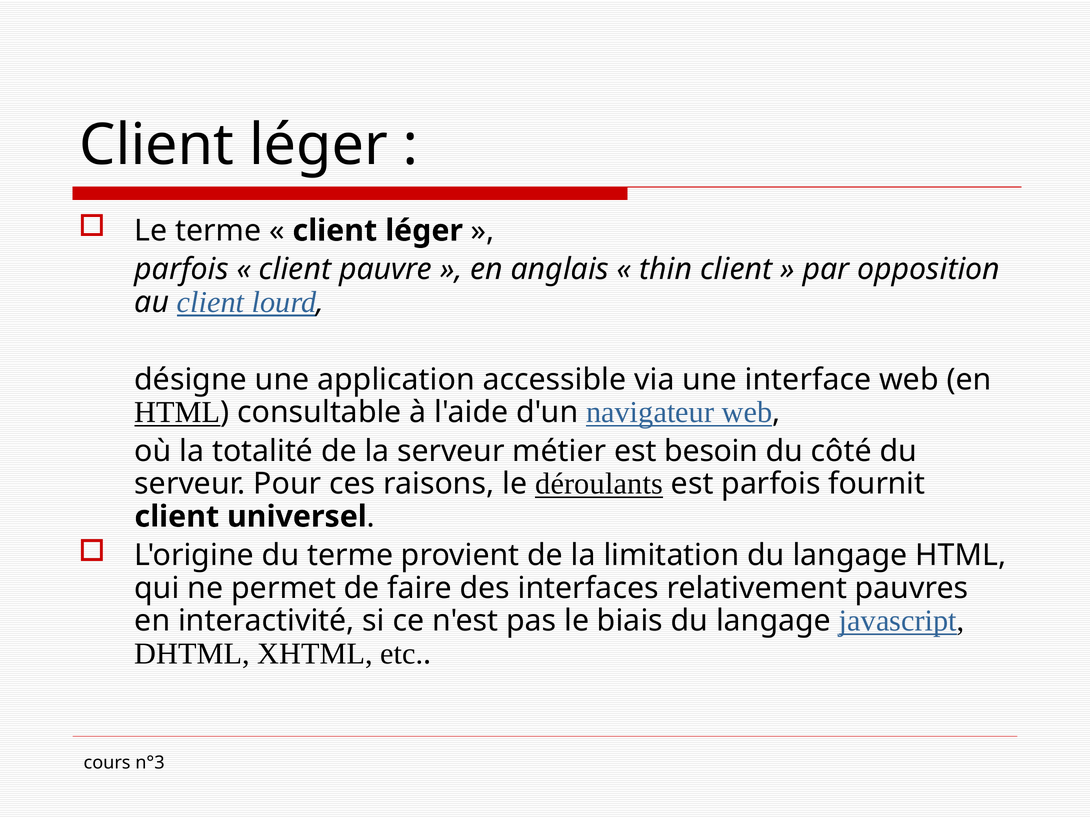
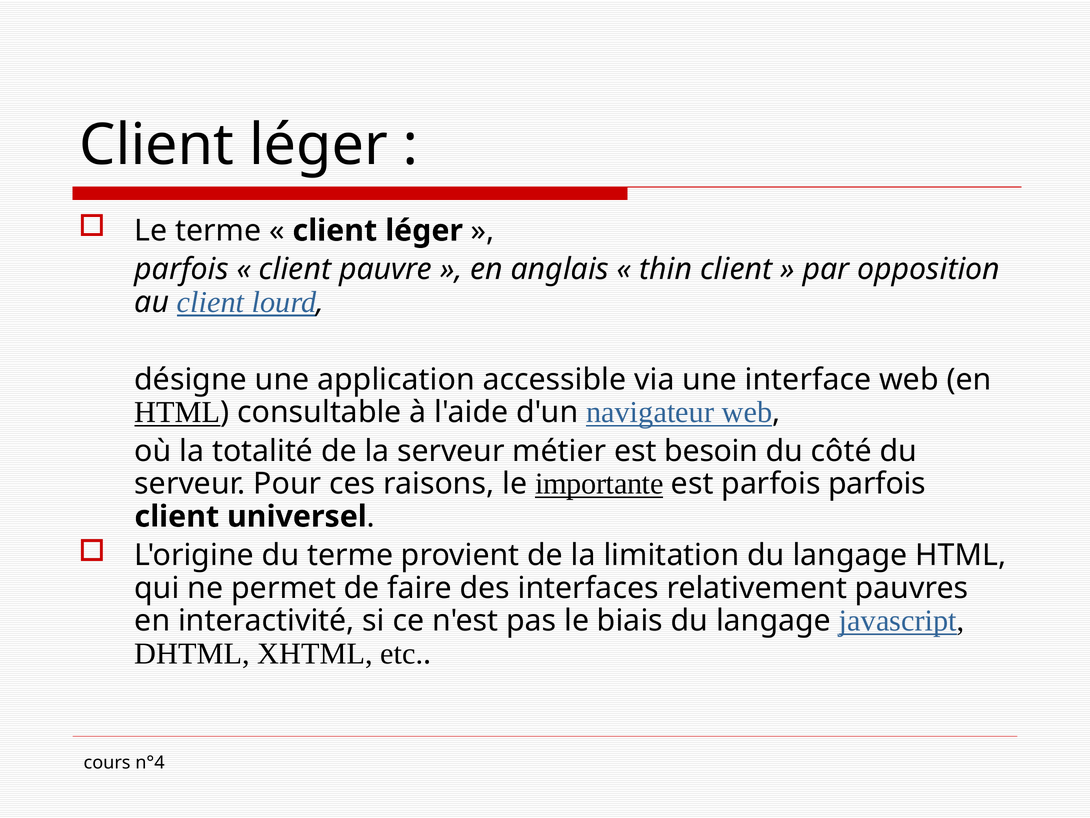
déroulants: déroulants -> importante
parfois fournit: fournit -> parfois
n°3: n°3 -> n°4
